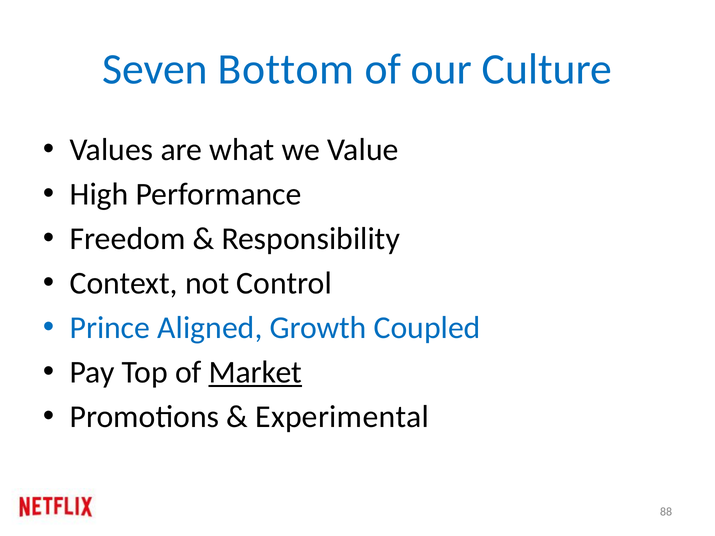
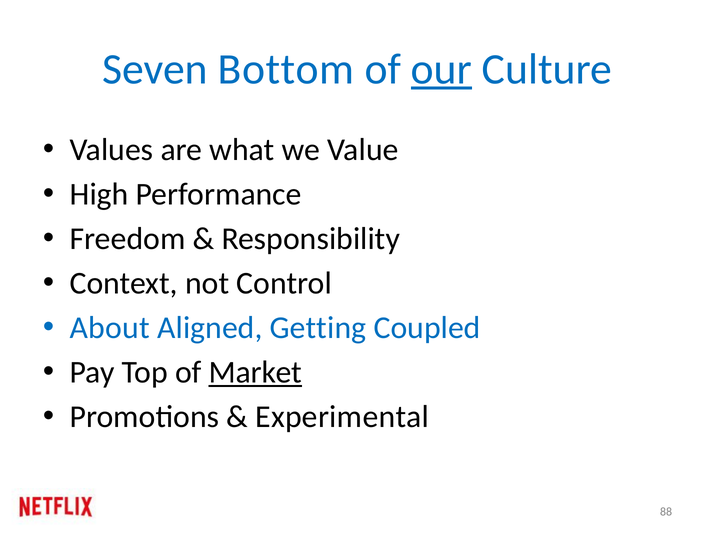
our underline: none -> present
Prince: Prince -> About
Growth: Growth -> Getting
